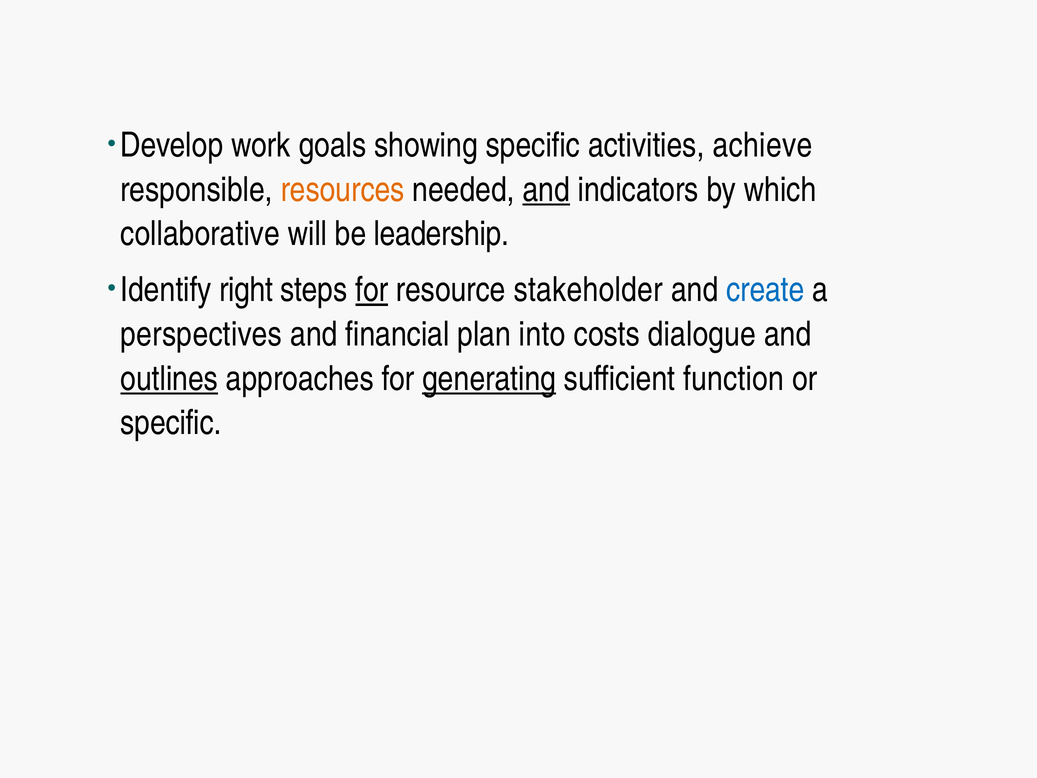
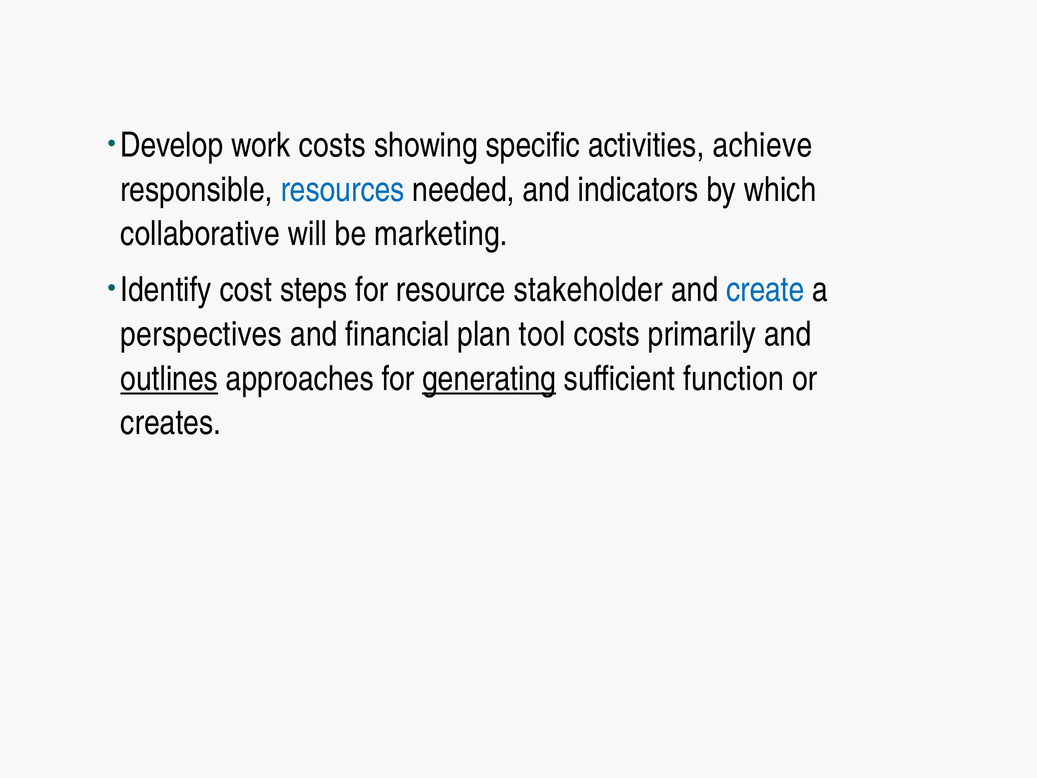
work goals: goals -> costs
resources colour: orange -> blue
and at (546, 190) underline: present -> none
leadership: leadership -> marketing
right: right -> cost
for at (372, 290) underline: present -> none
into: into -> tool
dialogue: dialogue -> primarily
specific at (171, 423): specific -> creates
